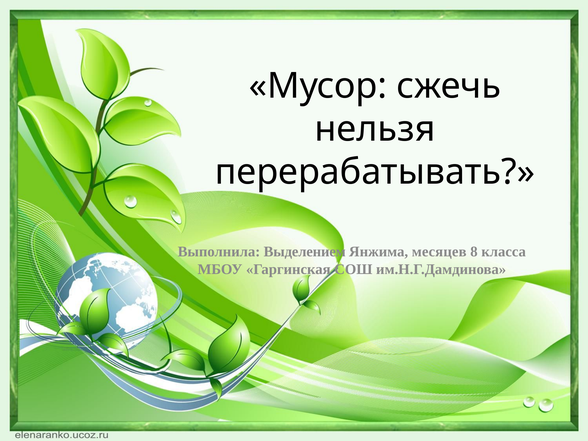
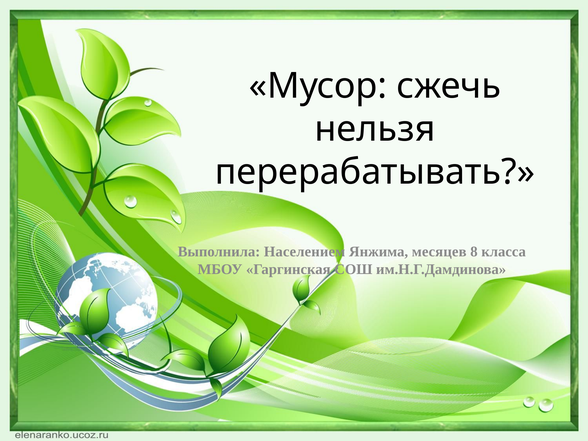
Выделением: Выделением -> Населением
